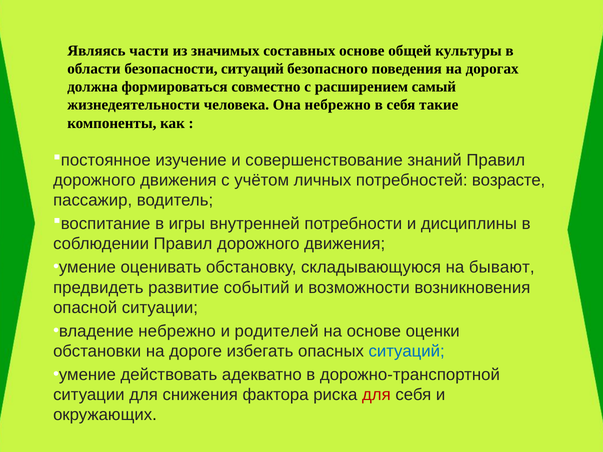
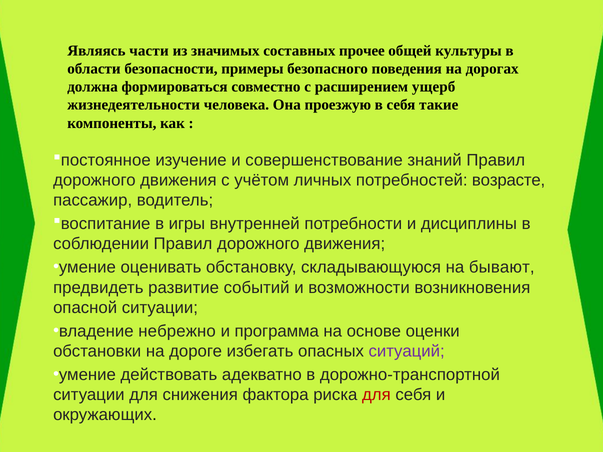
составных основе: основе -> прочее
безопасности ситуаций: ситуаций -> примеры
самый: самый -> ущерб
Она небрежно: небрежно -> проезжую
родителей: родителей -> программа
ситуаций at (407, 351) colour: blue -> purple
